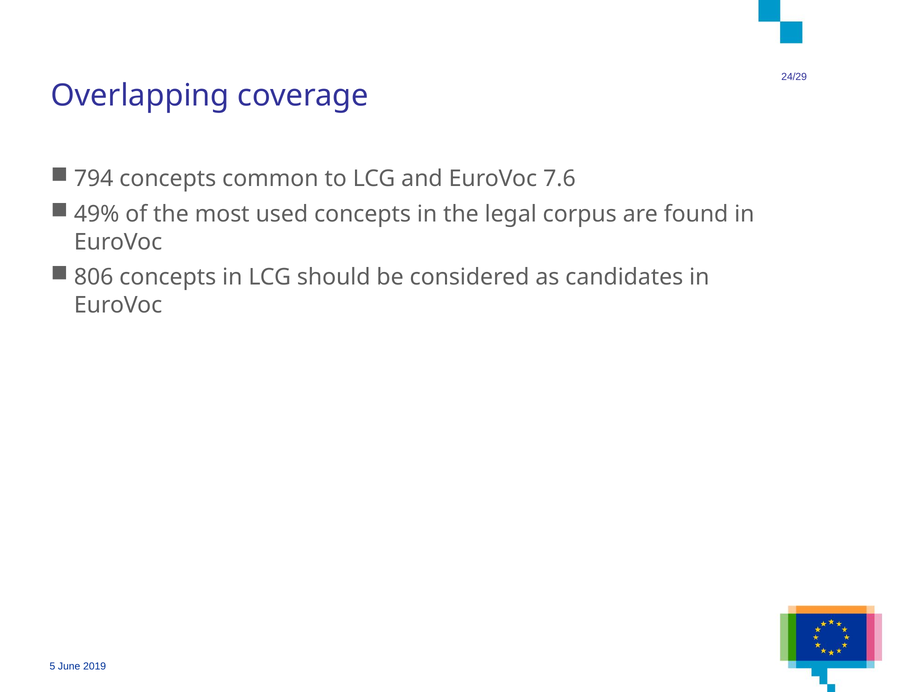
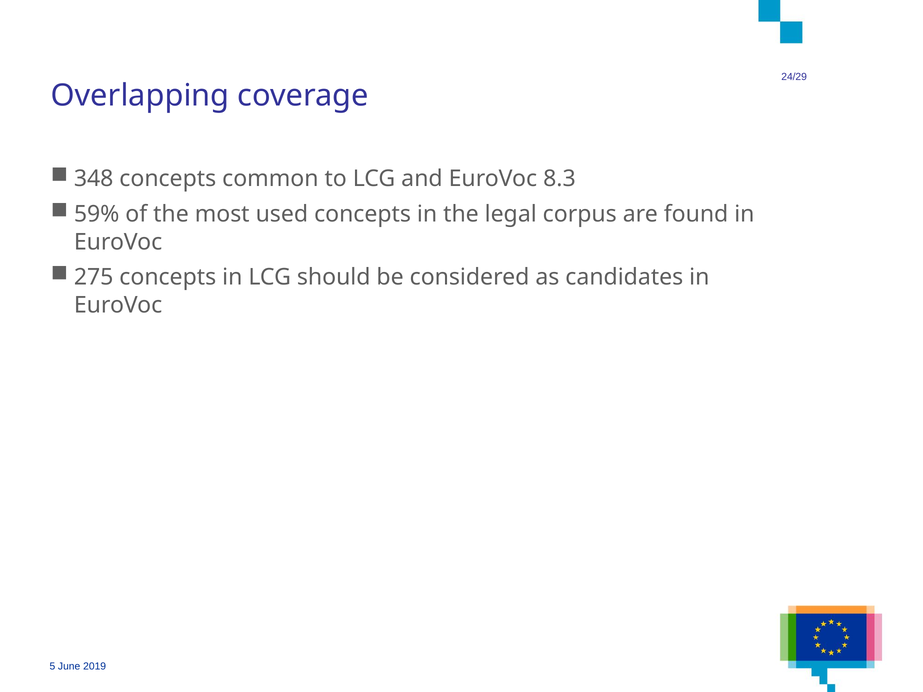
794: 794 -> 348
7.6: 7.6 -> 8.3
49%: 49% -> 59%
806: 806 -> 275
